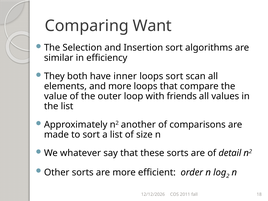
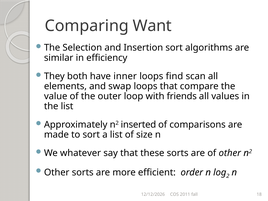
loops sort: sort -> find
and more: more -> swap
another: another -> inserted
of detail: detail -> other
